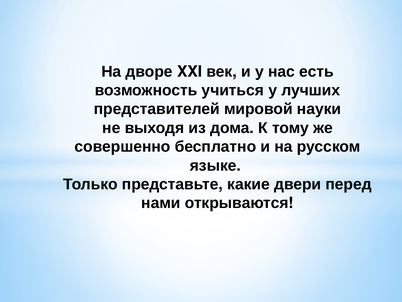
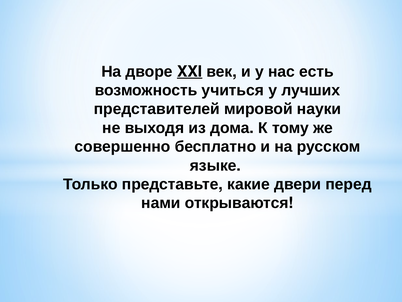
XXI underline: none -> present
